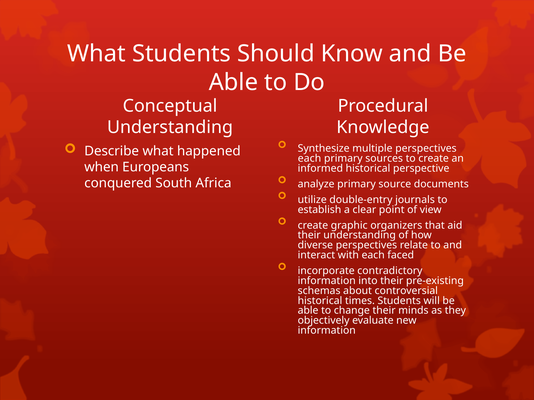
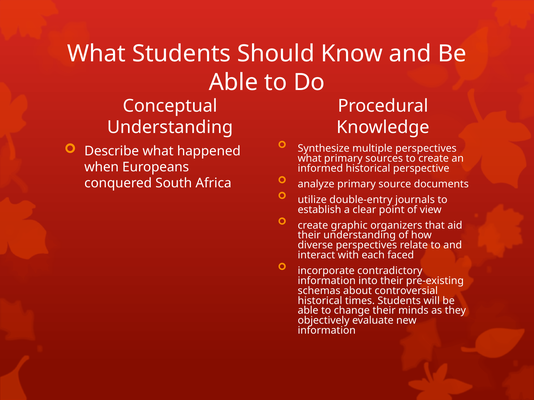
each at (310, 159): each -> what
